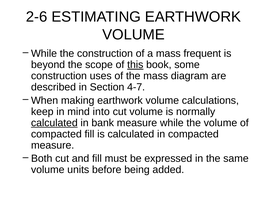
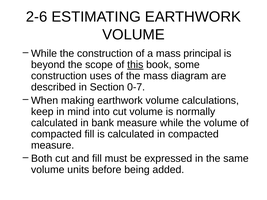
frequent: frequent -> principal
4-7: 4-7 -> 0-7
calculated at (54, 123) underline: present -> none
